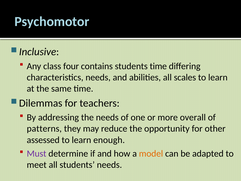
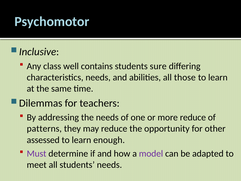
four: four -> well
students time: time -> sure
scales: scales -> those
more overall: overall -> reduce
model colour: orange -> purple
